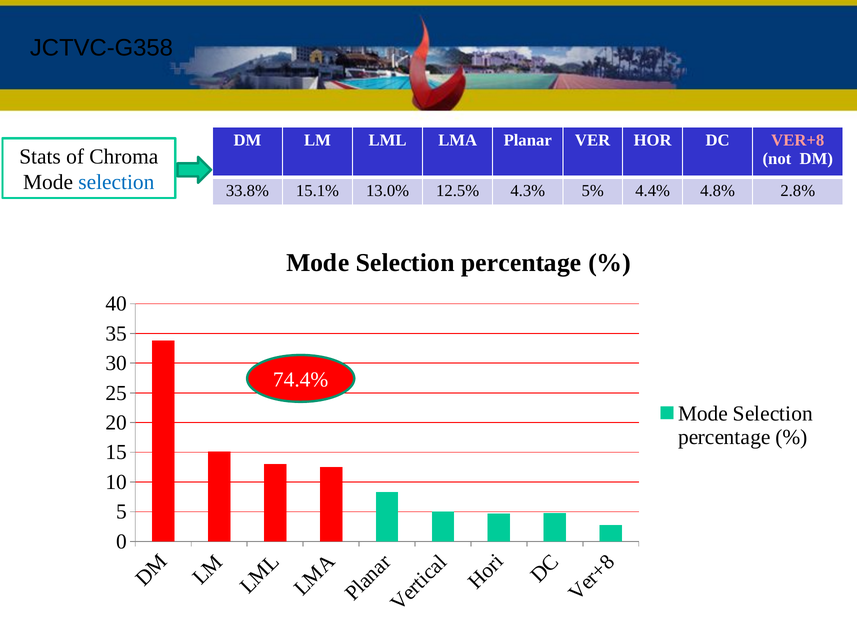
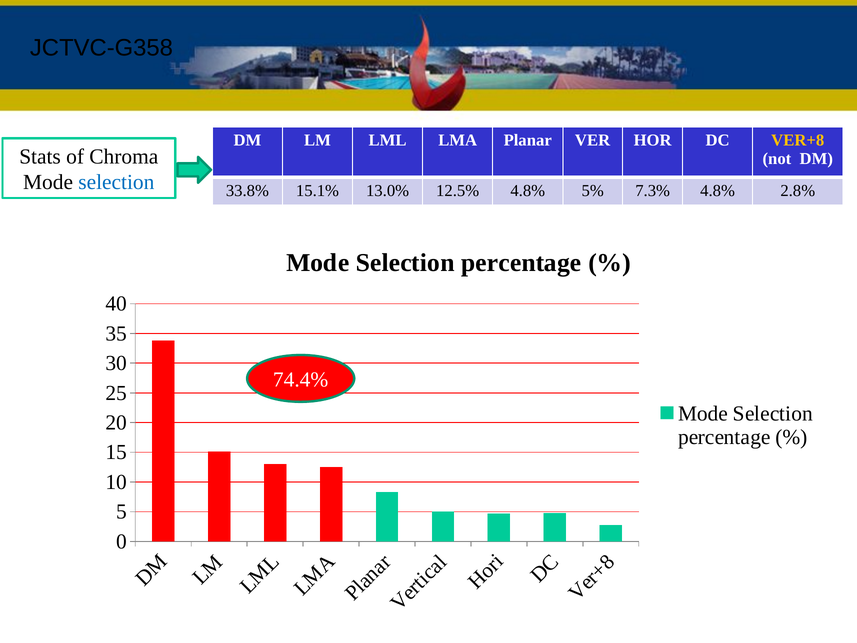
VER+8 colour: pink -> yellow
12.5% 4.3%: 4.3% -> 4.8%
4.4%: 4.4% -> 7.3%
